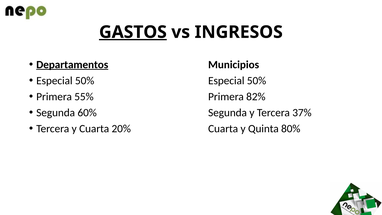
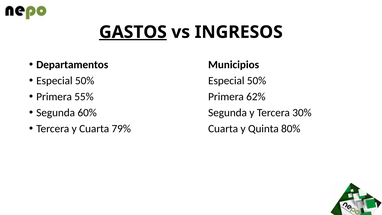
Departamentos underline: present -> none
82%: 82% -> 62%
37%: 37% -> 30%
20%: 20% -> 79%
